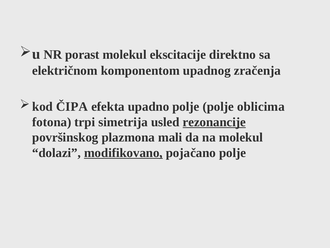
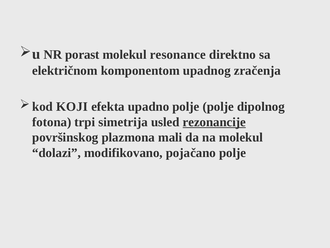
ekscitacije: ekscitacije -> resonance
ČIPA: ČIPA -> KOJI
oblicima: oblicima -> dipolnog
modifikovano underline: present -> none
